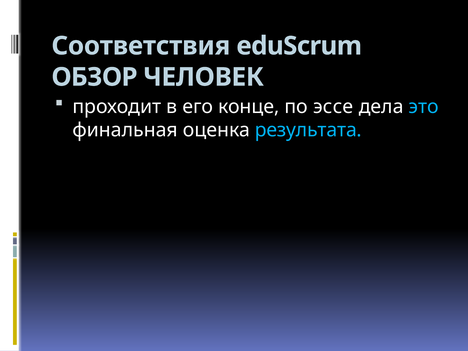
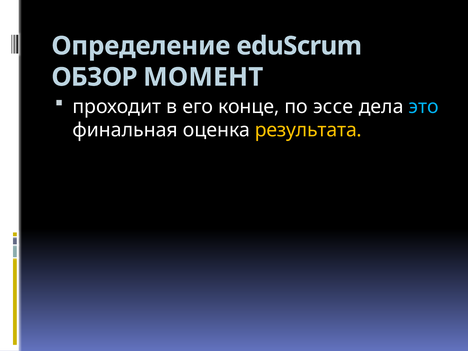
Соответствия: Соответствия -> Определение
ЧЕЛОВЕК: ЧЕЛОВЕК -> МОМЕНТ
результата colour: light blue -> yellow
